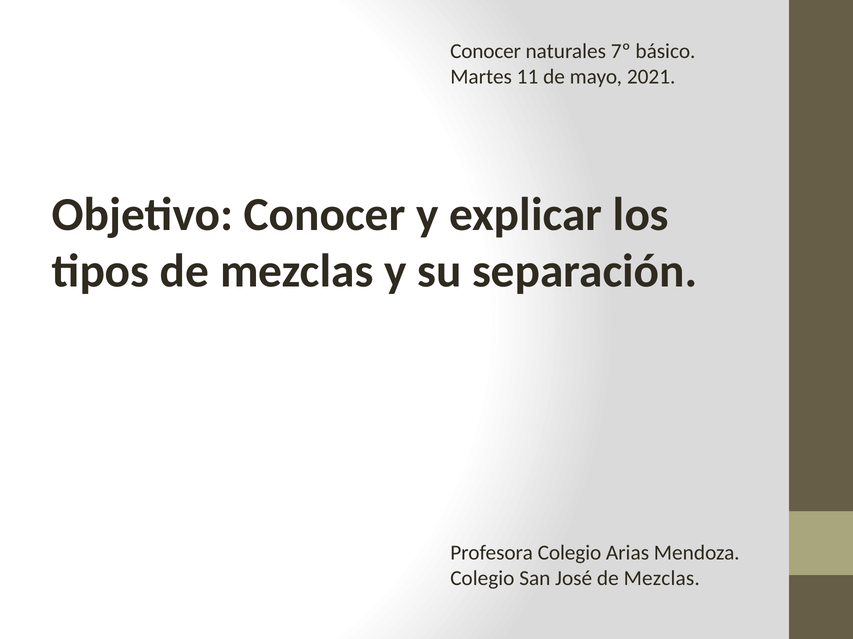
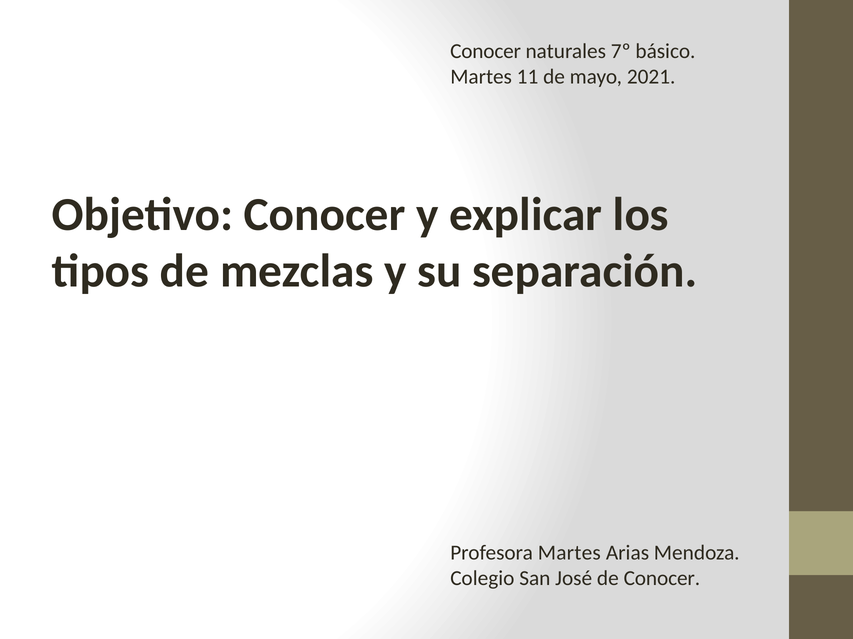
Profesora Colegio: Colegio -> Martes
José de Mezclas: Mezclas -> Conocer
